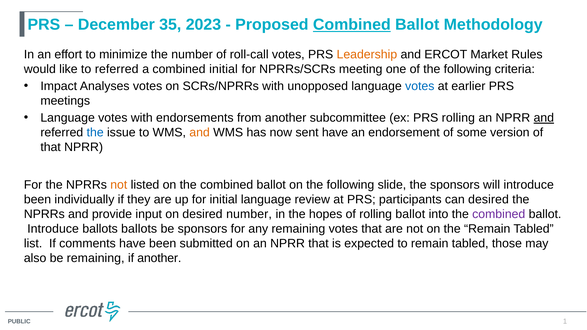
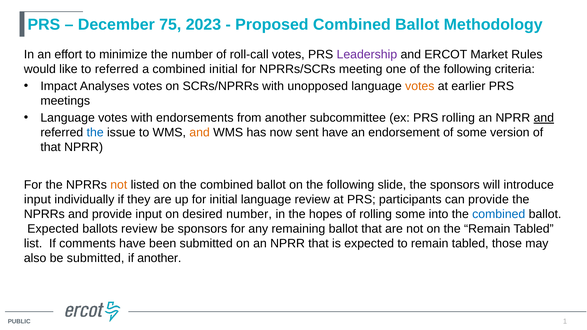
35: 35 -> 75
Combined at (352, 25) underline: present -> none
Leadership colour: orange -> purple
votes at (420, 86) colour: blue -> orange
been at (38, 200): been -> input
can desired: desired -> provide
rolling ballot: ballot -> some
combined at (499, 214) colour: purple -> blue
Introduce at (53, 229): Introduce -> Expected
ballots ballots: ballots -> review
remaining votes: votes -> ballot
be remaining: remaining -> submitted
